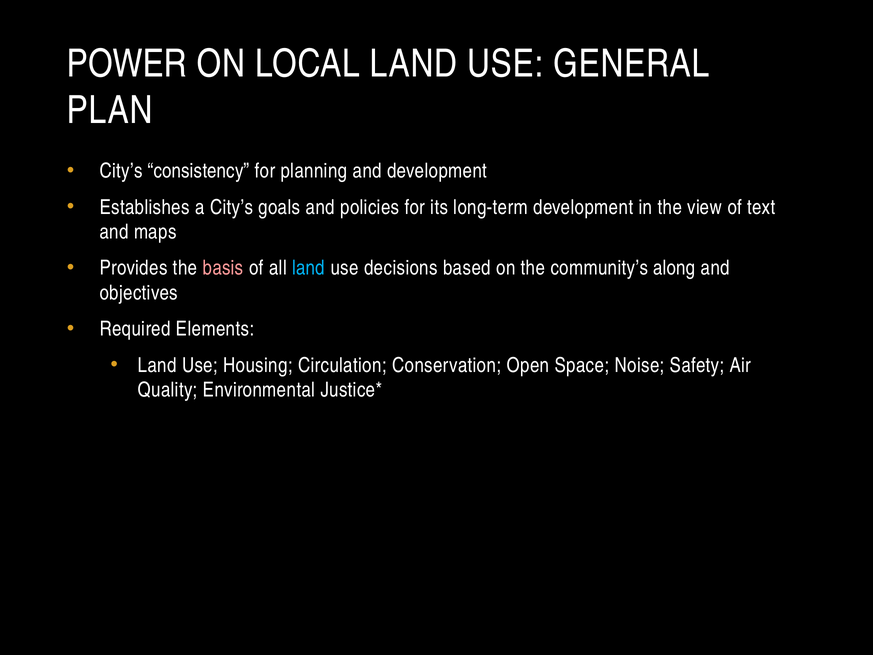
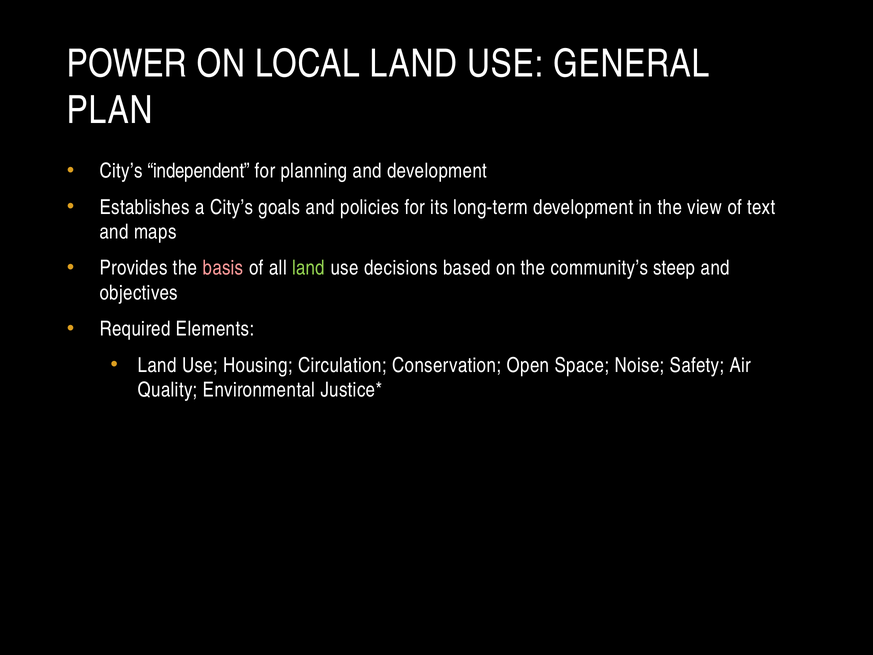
consistency: consistency -> independent
land at (309, 268) colour: light blue -> light green
along: along -> steep
